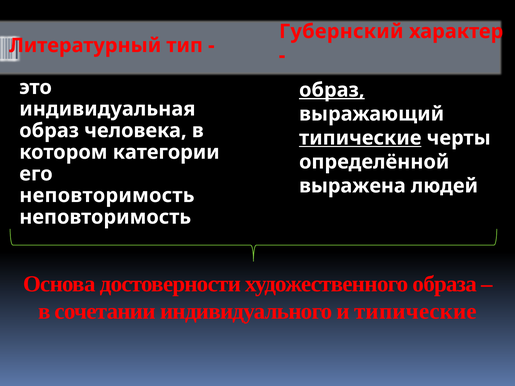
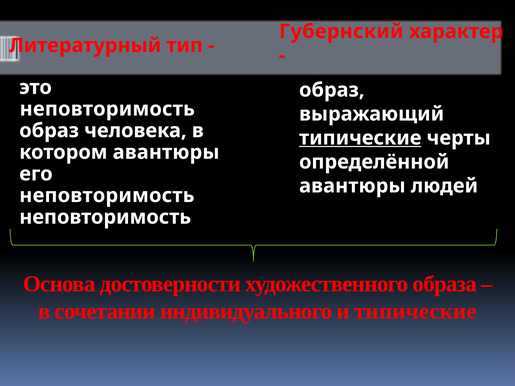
образ at (332, 90) underline: present -> none
индивидуальная at (107, 109): индивидуальная -> неповторимость
котором категории: категории -> авантюры
выражена at (352, 186): выражена -> авантюры
